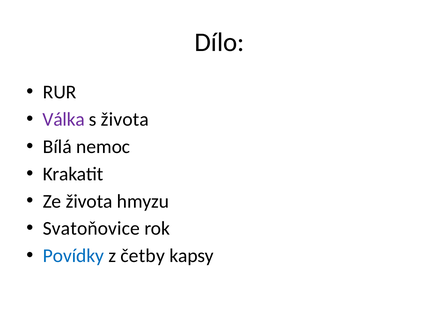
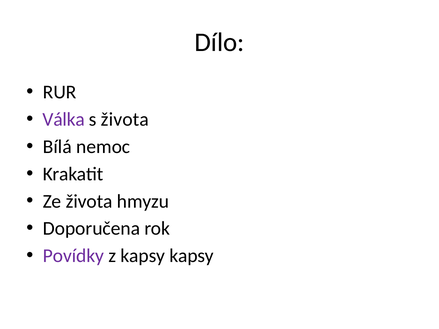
Svatoňovice: Svatoňovice -> Doporučena
Povídky colour: blue -> purple
z četby: četby -> kapsy
